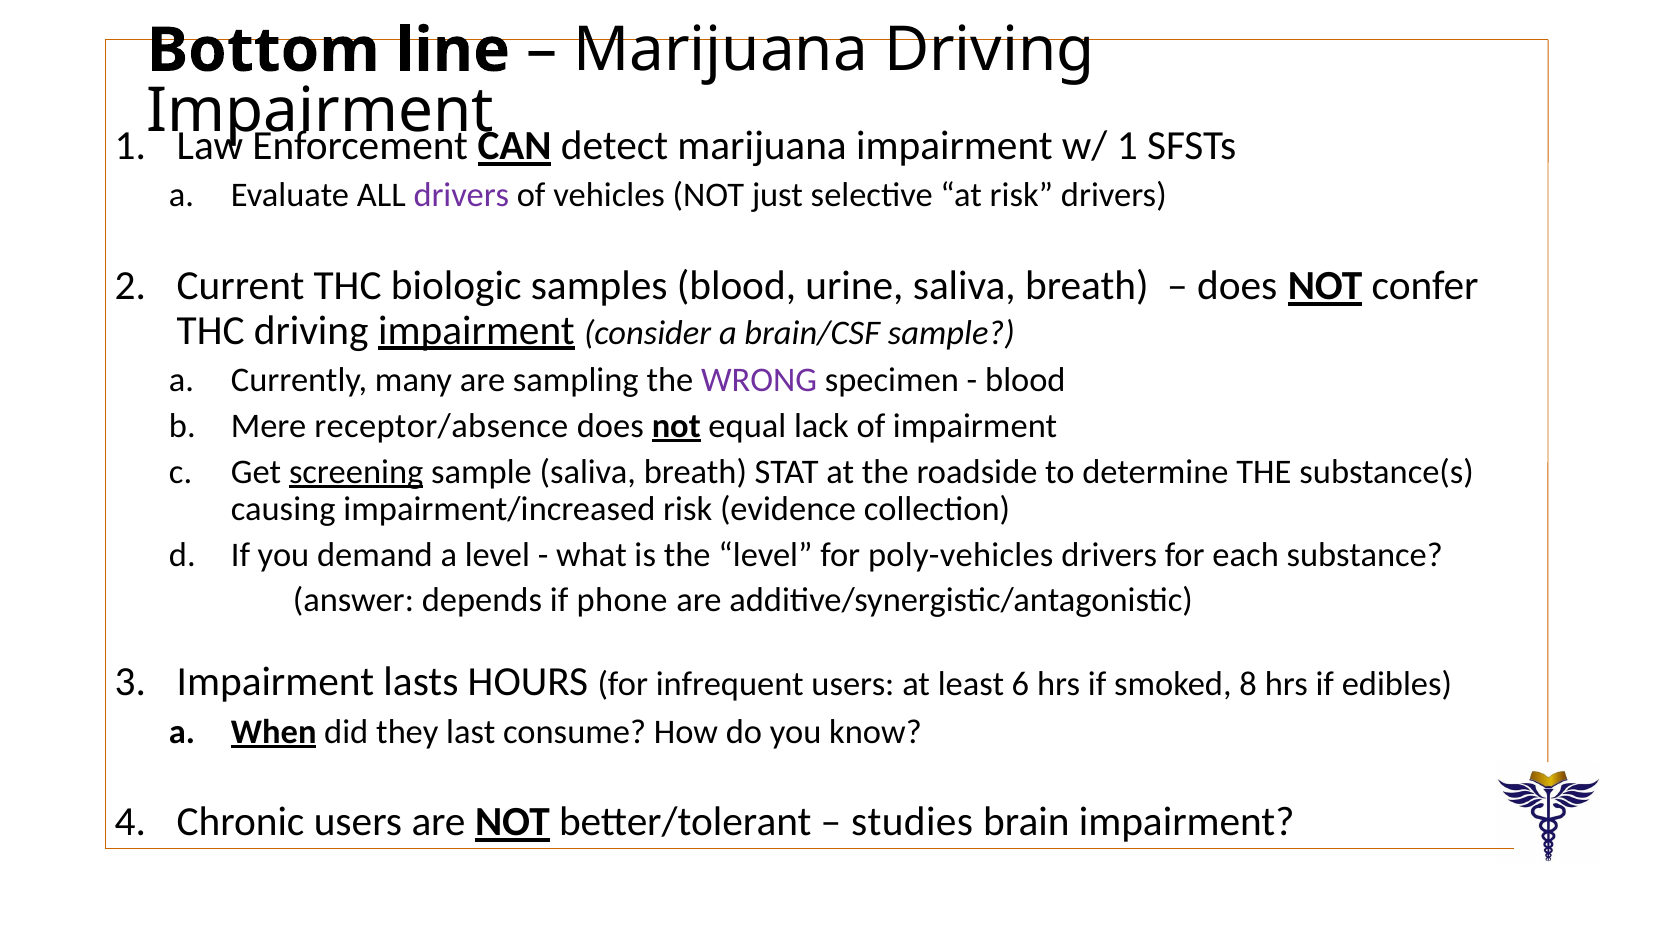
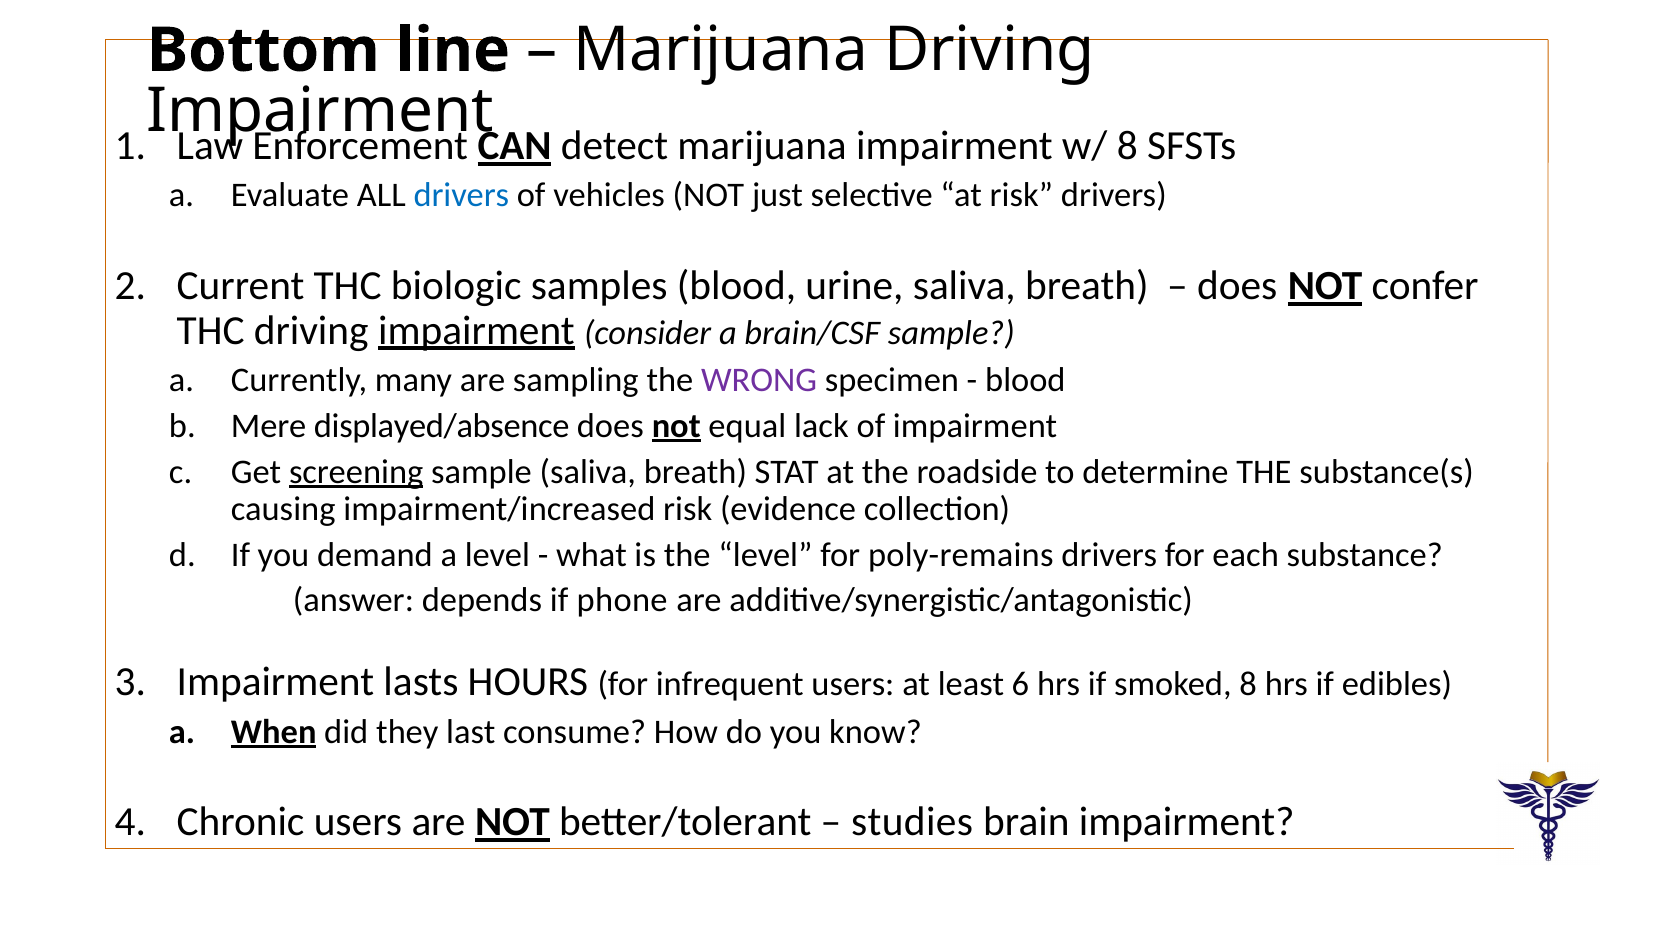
w/ 1: 1 -> 8
drivers at (461, 195) colour: purple -> blue
receptor/absence: receptor/absence -> displayed/absence
poly-vehicles: poly-vehicles -> poly-remains
